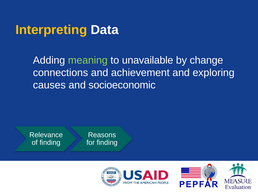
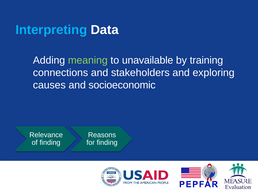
Interpreting colour: yellow -> light blue
change: change -> training
achievement: achievement -> stakeholders
